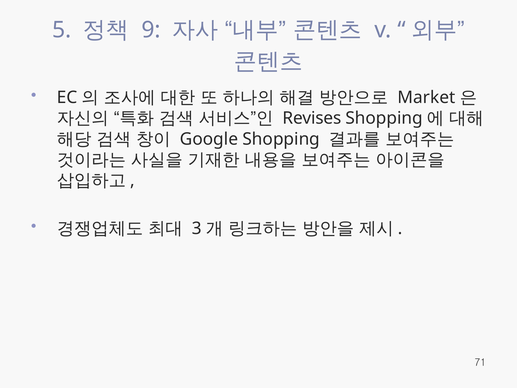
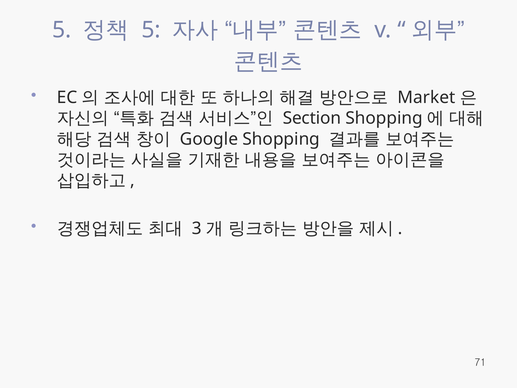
9 at (151, 30): 9 -> 5
Revises: Revises -> Section
